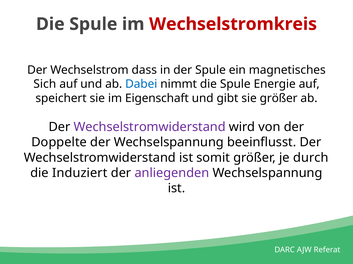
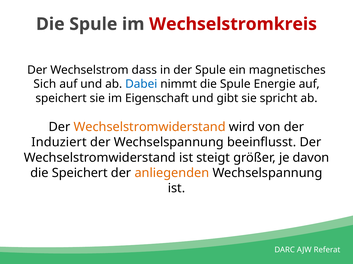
sie größer: größer -> spricht
Wechselstromwiderstand at (150, 127) colour: purple -> orange
Doppelte: Doppelte -> Induziert
somit: somit -> steigt
durch: durch -> davon
die Induziert: Induziert -> Speichert
anliegenden colour: purple -> orange
